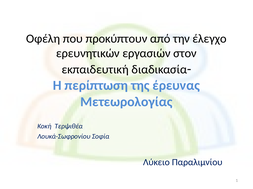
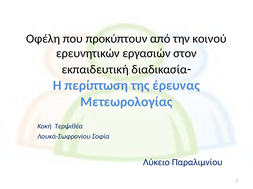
έλεγχο: έλεγχο -> κοινού
